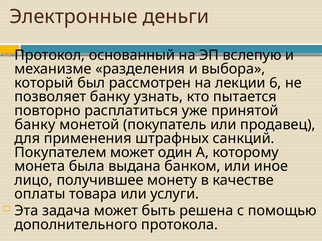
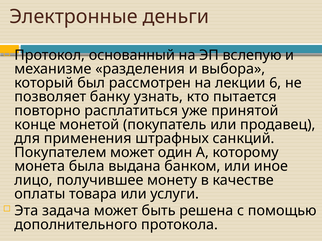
банку at (35, 125): банку -> конце
